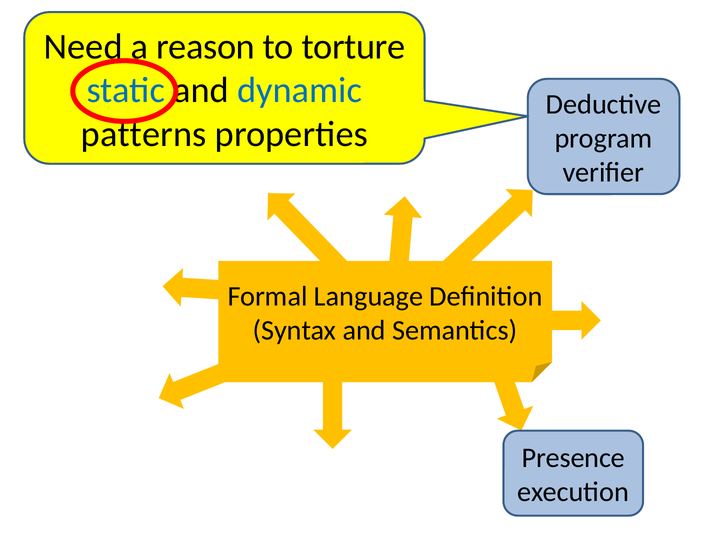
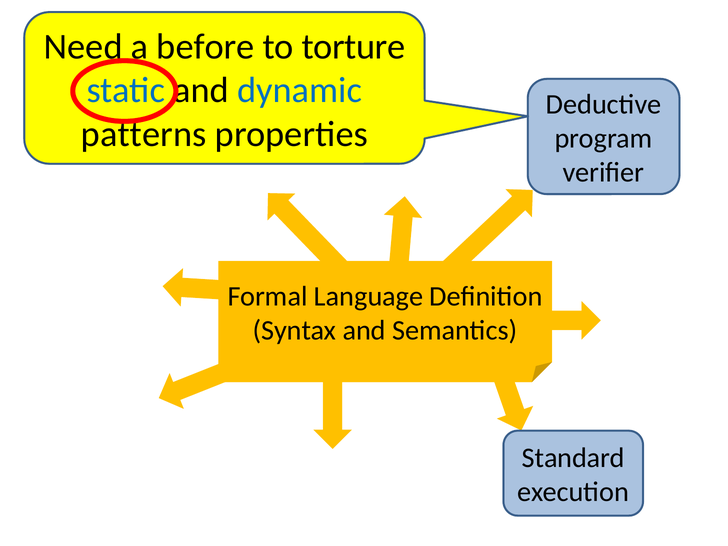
reason: reason -> before
Presence: Presence -> Standard
